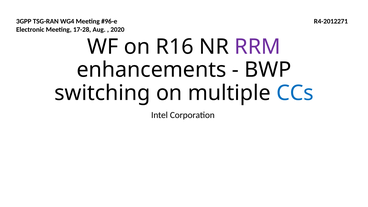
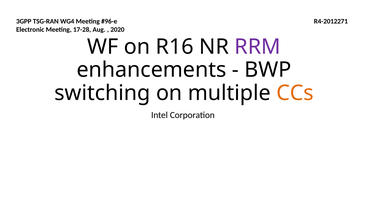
CCs colour: blue -> orange
